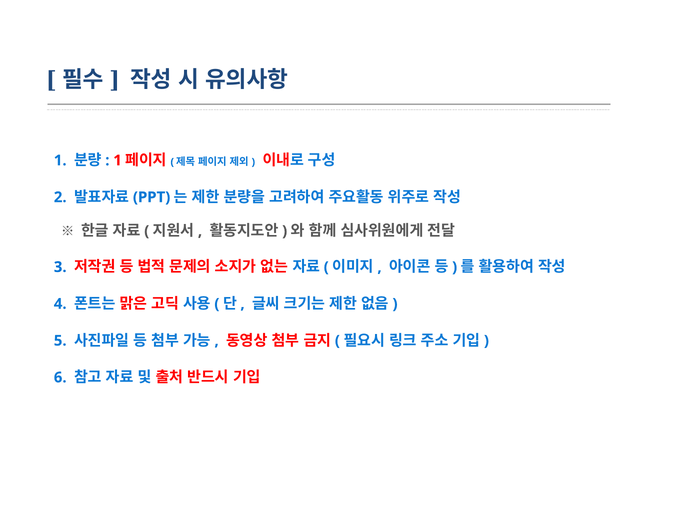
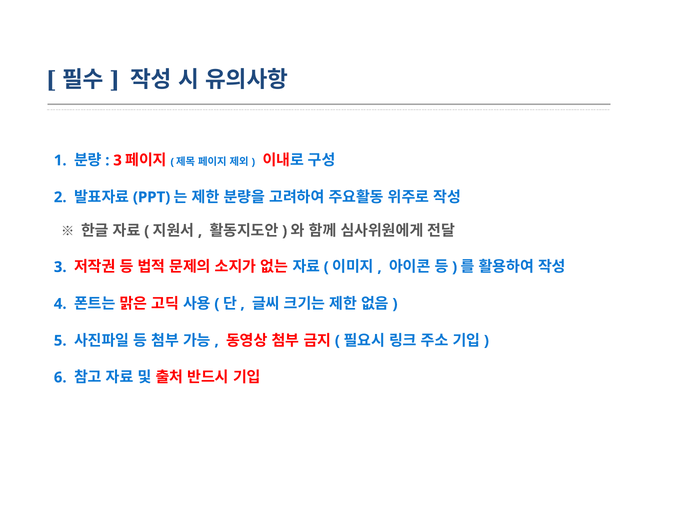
1 at (118, 161): 1 -> 3
